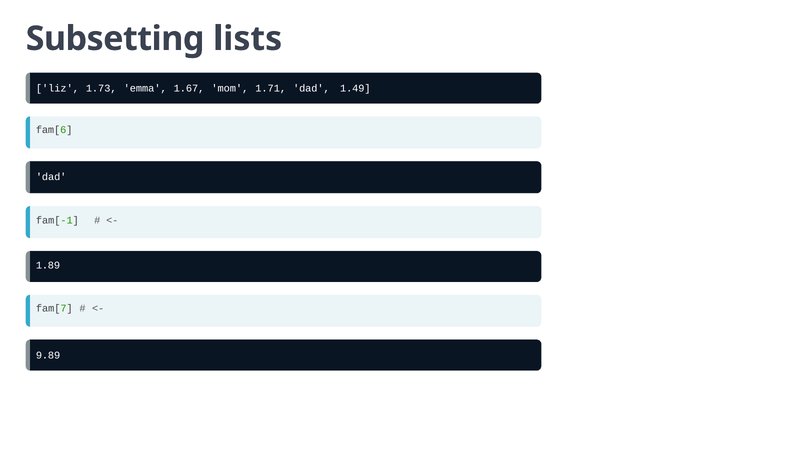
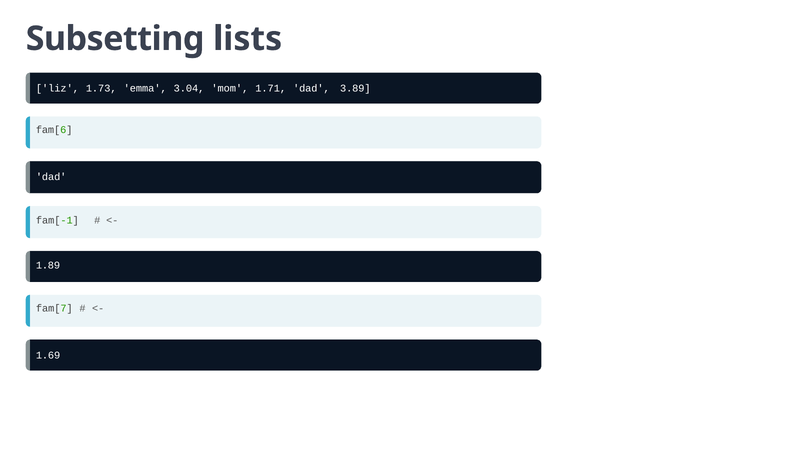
1.67: 1.67 -> 3.04
1.49: 1.49 -> 3.89
9.89: 9.89 -> 1.69
